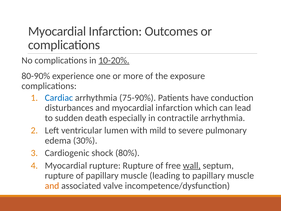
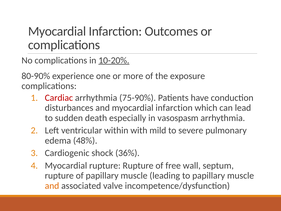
Cardiac colour: blue -> red
contractile: contractile -> vasospasm
lumen: lumen -> within
30%: 30% -> 48%
80%: 80% -> 36%
wall underline: present -> none
